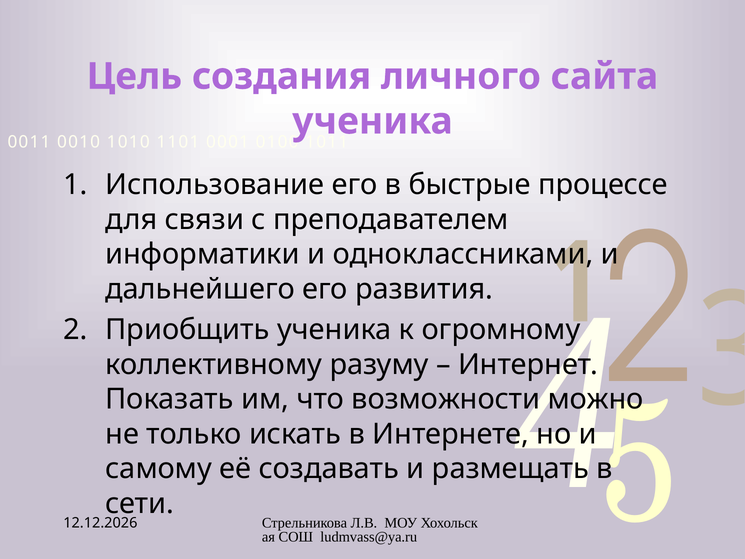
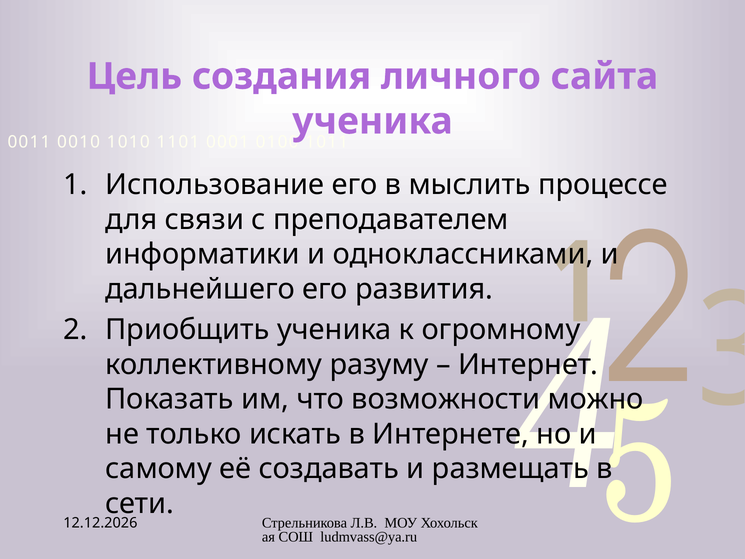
быстрые: быстрые -> мыслить
